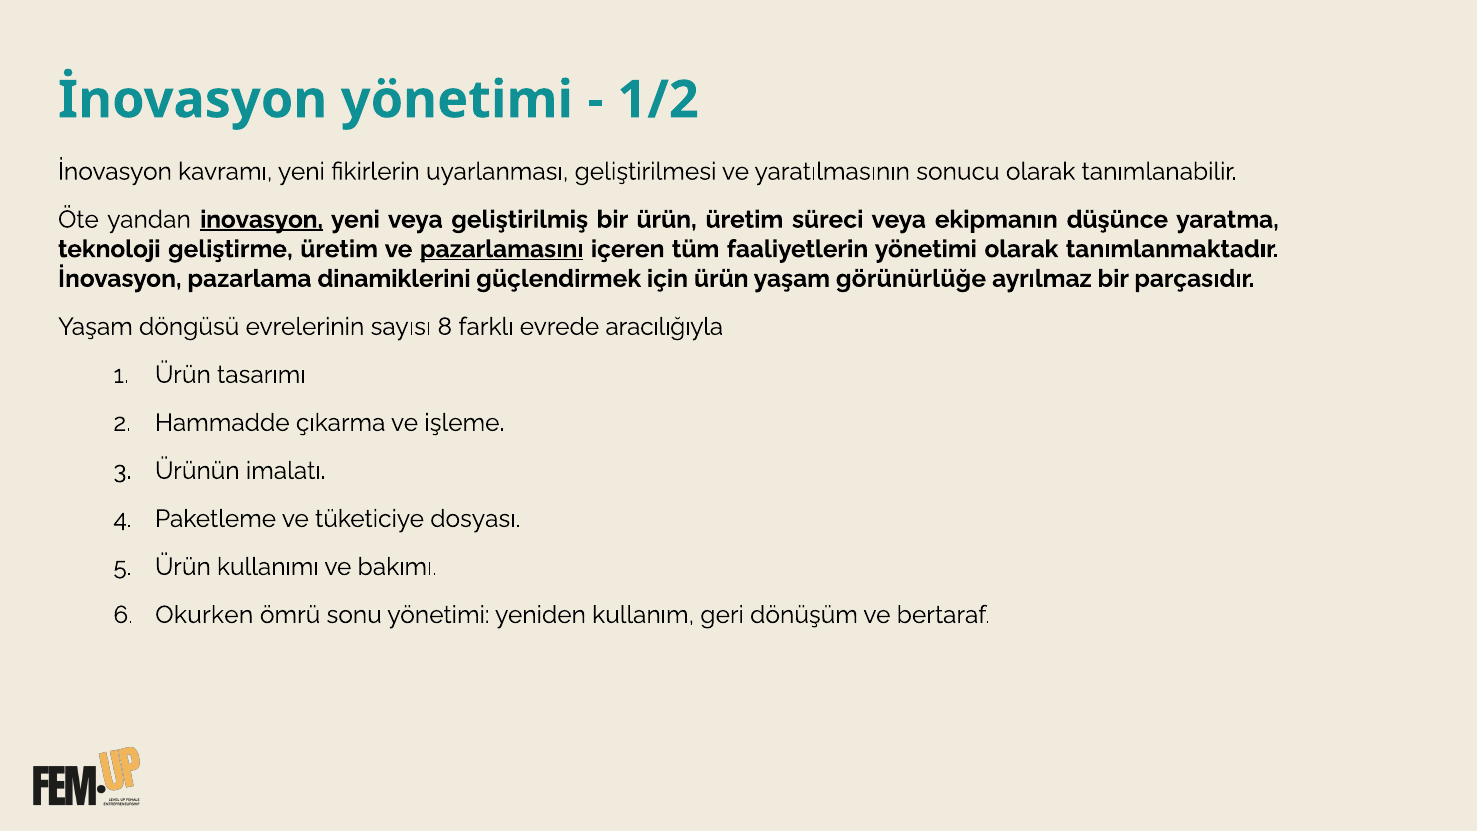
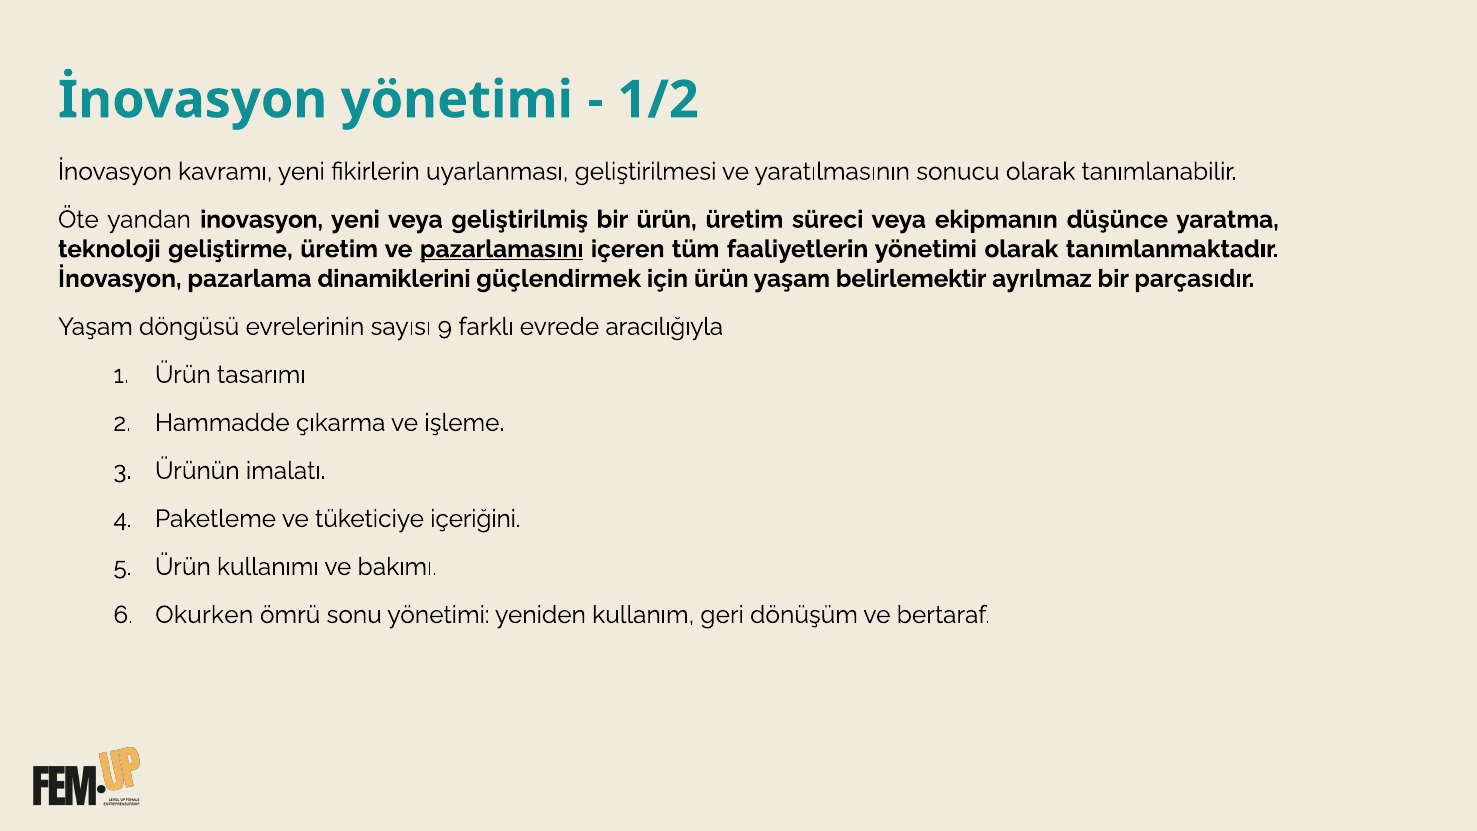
inovasyon underline: present -> none
görünürlüğe: görünürlüğe -> belirlemektir
8: 8 -> 9
dosyası: dosyası -> içeriğini
